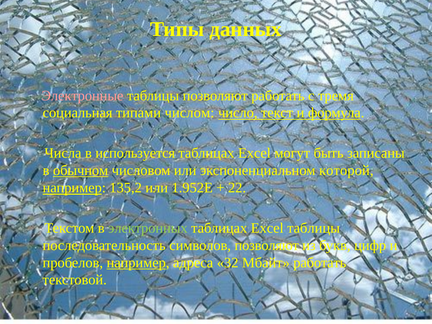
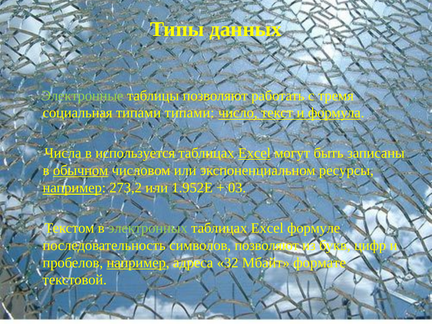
Электронные colour: pink -> light green
типами числом: числом -> типами
Excel at (254, 153) underline: none -> present
которой: которой -> ресурсы
135,2: 135,2 -> 273,2
22: 22 -> 03
Excel таблицы: таблицы -> формуле
Мбайт работать: работать -> формате
